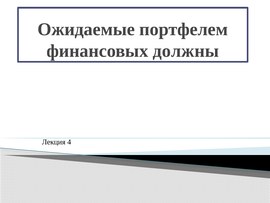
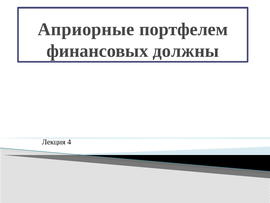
Ожидаемые: Ожидаемые -> Априорные
